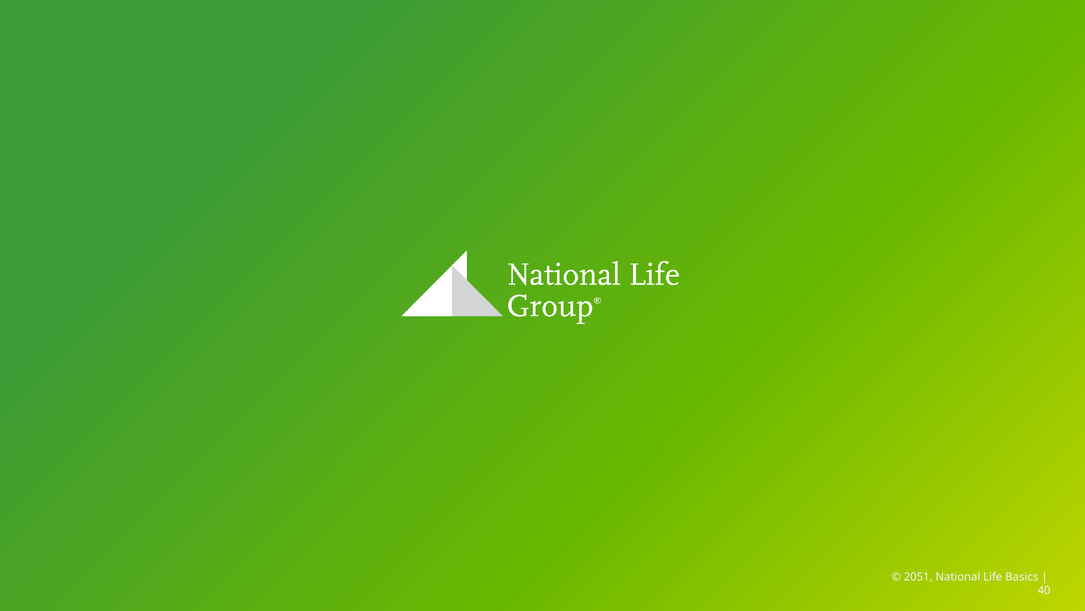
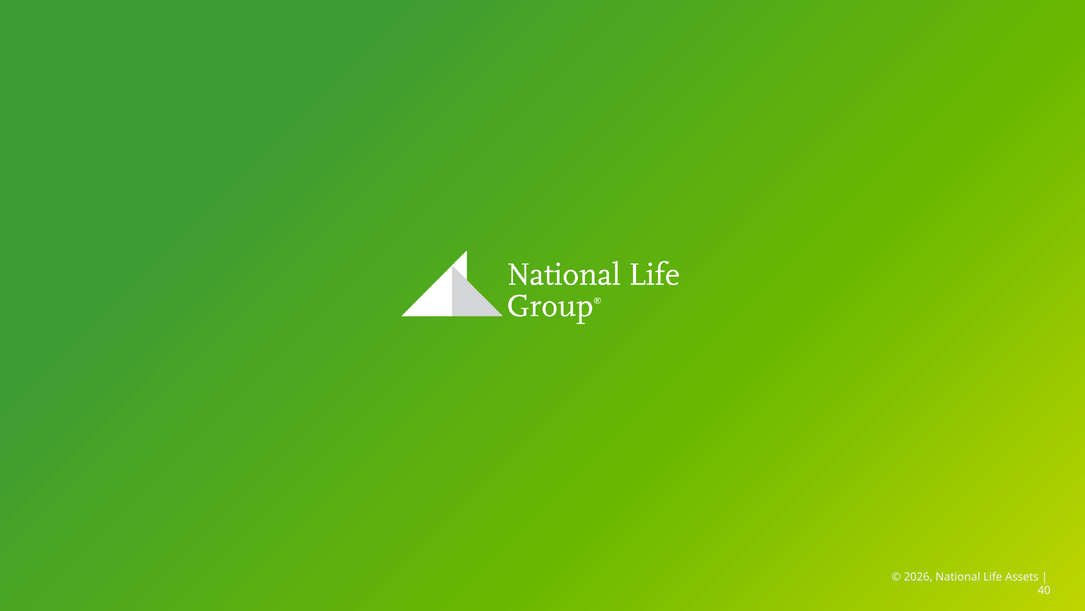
2051: 2051 -> 2026
Basics: Basics -> Assets
